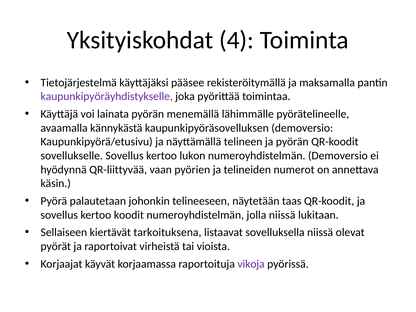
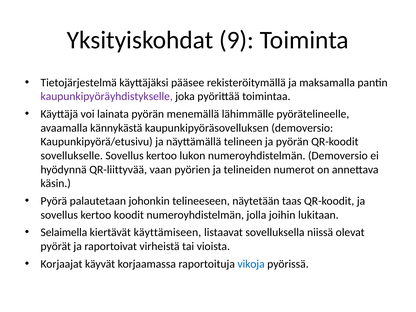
4: 4 -> 9
jolla niissä: niissä -> joihin
Sellaiseen: Sellaiseen -> Selaimella
tarkoituksena: tarkoituksena -> käyttämiseen
vikoja colour: purple -> blue
